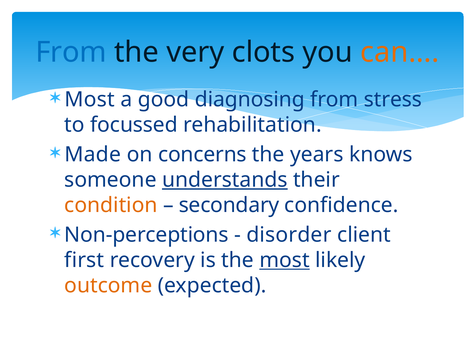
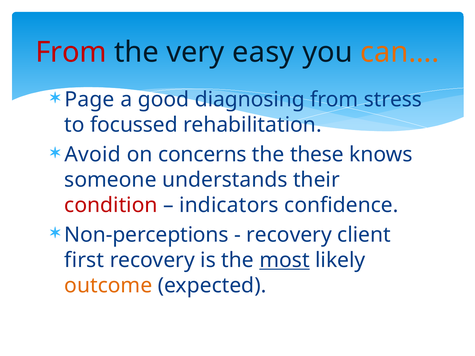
From at (71, 52) colour: blue -> red
clots: clots -> easy
Most at (89, 100): Most -> Page
Made: Made -> Avoid
years: years -> these
understands underline: present -> none
condition colour: orange -> red
secondary: secondary -> indicators
disorder at (289, 235): disorder -> recovery
